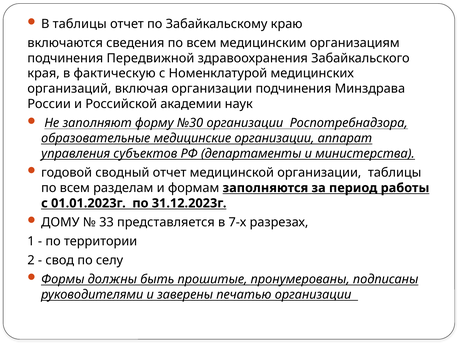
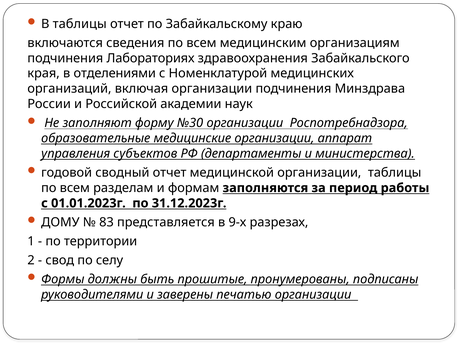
Передвижной: Передвижной -> Лабораториях
фактическую: фактическую -> отделениями
33: 33 -> 83
7-х: 7-х -> 9-х
